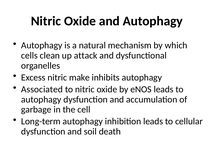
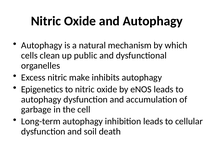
attack: attack -> public
Associated: Associated -> Epigenetics
